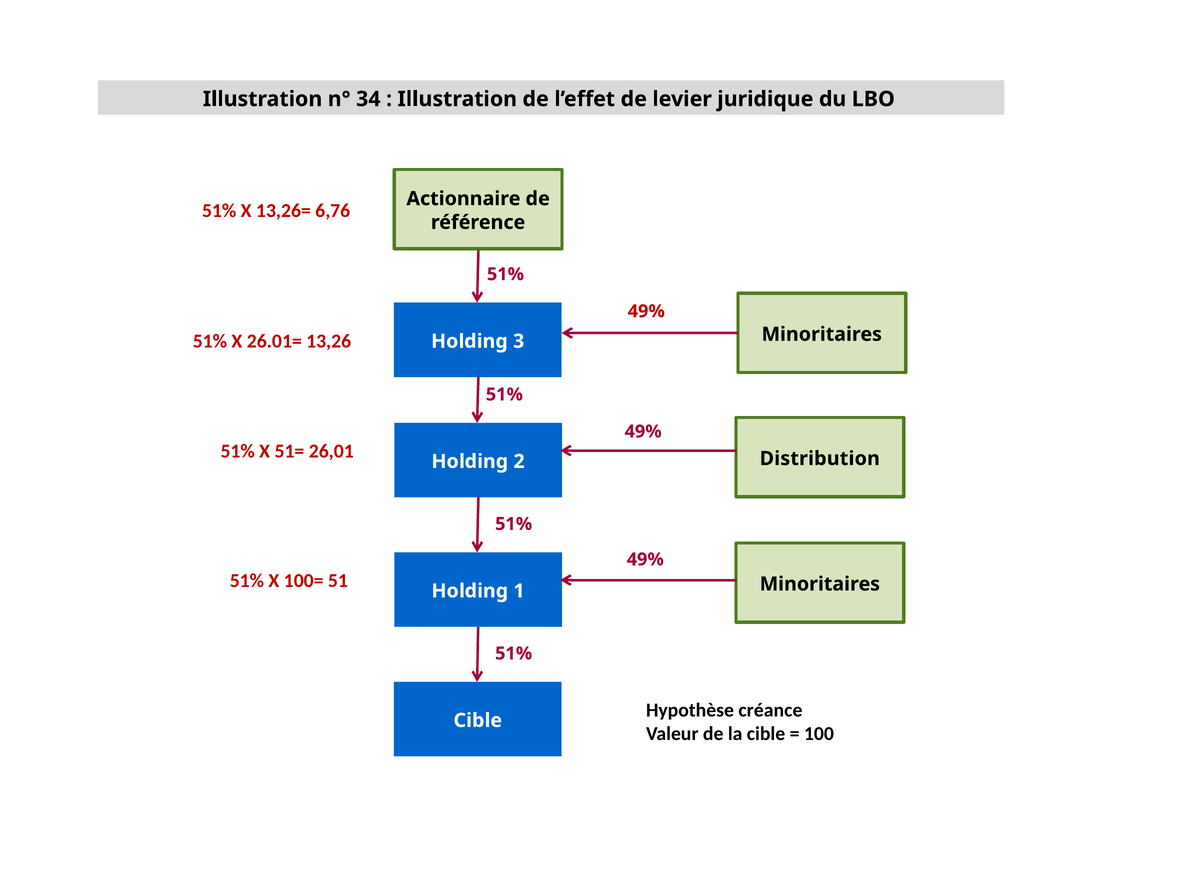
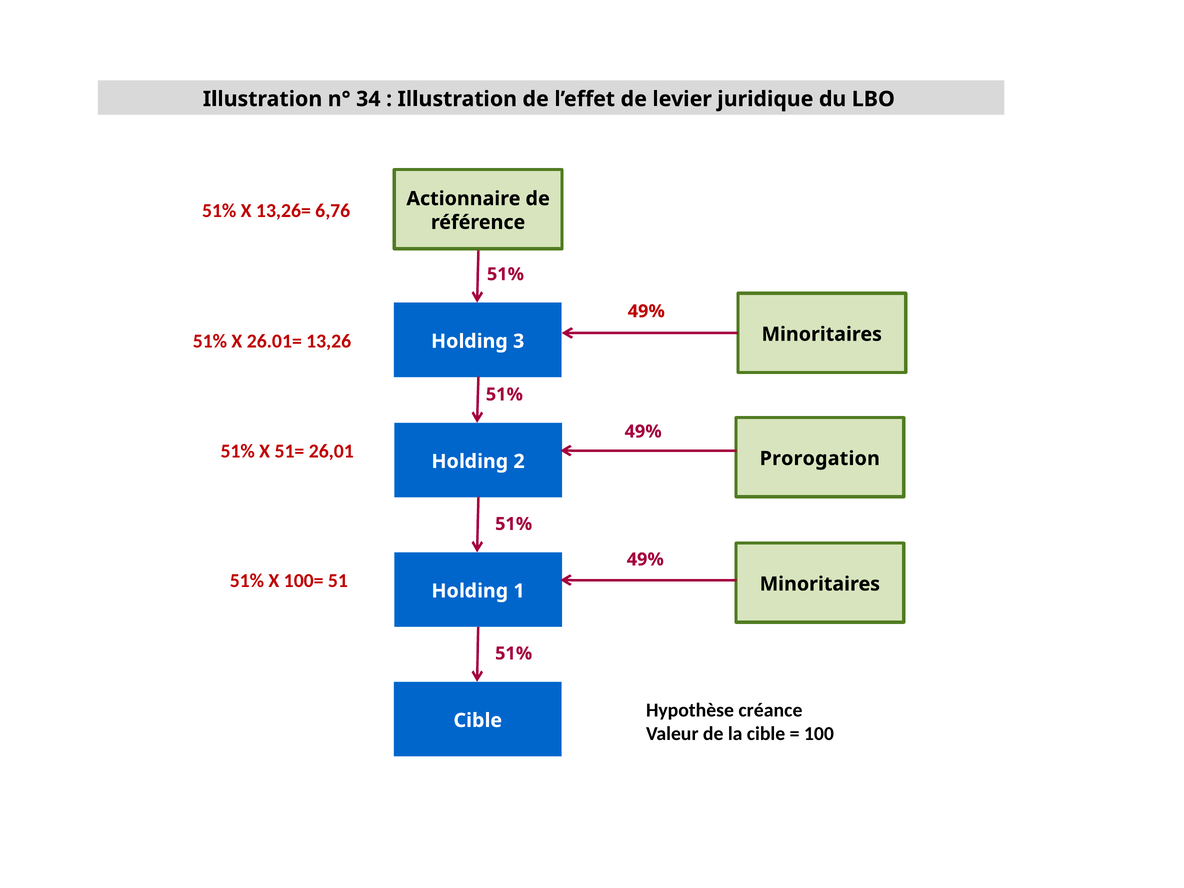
Distribution: Distribution -> Prorogation
